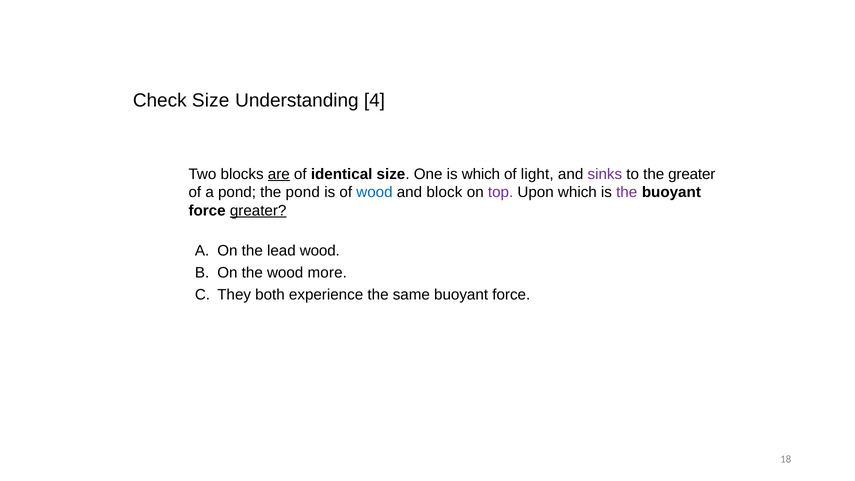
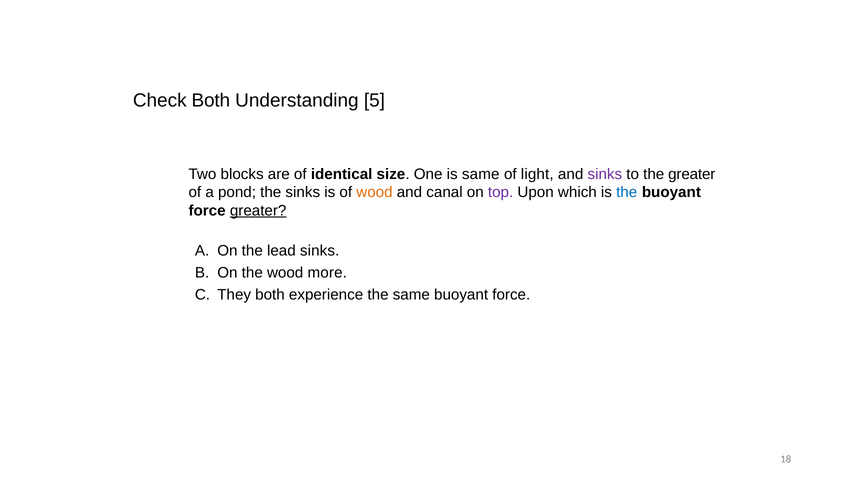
Check Size: Size -> Both
4: 4 -> 5
are underline: present -> none
is which: which -> same
the pond: pond -> sinks
wood at (374, 192) colour: blue -> orange
block: block -> canal
the at (627, 192) colour: purple -> blue
lead wood: wood -> sinks
